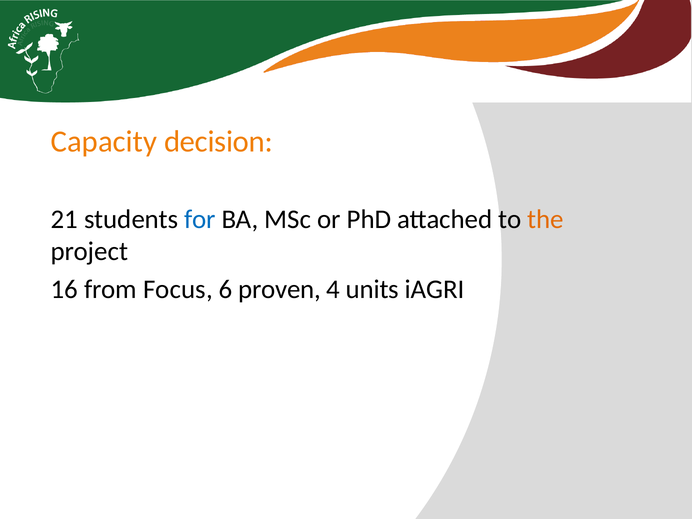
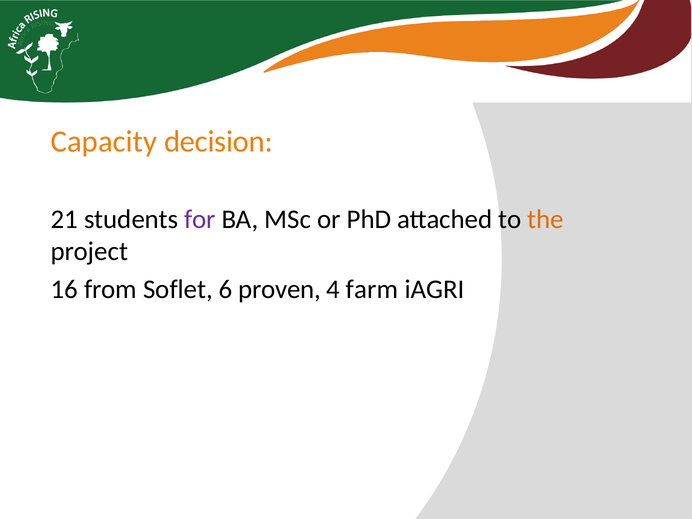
for colour: blue -> purple
Focus: Focus -> Soflet
units: units -> farm
